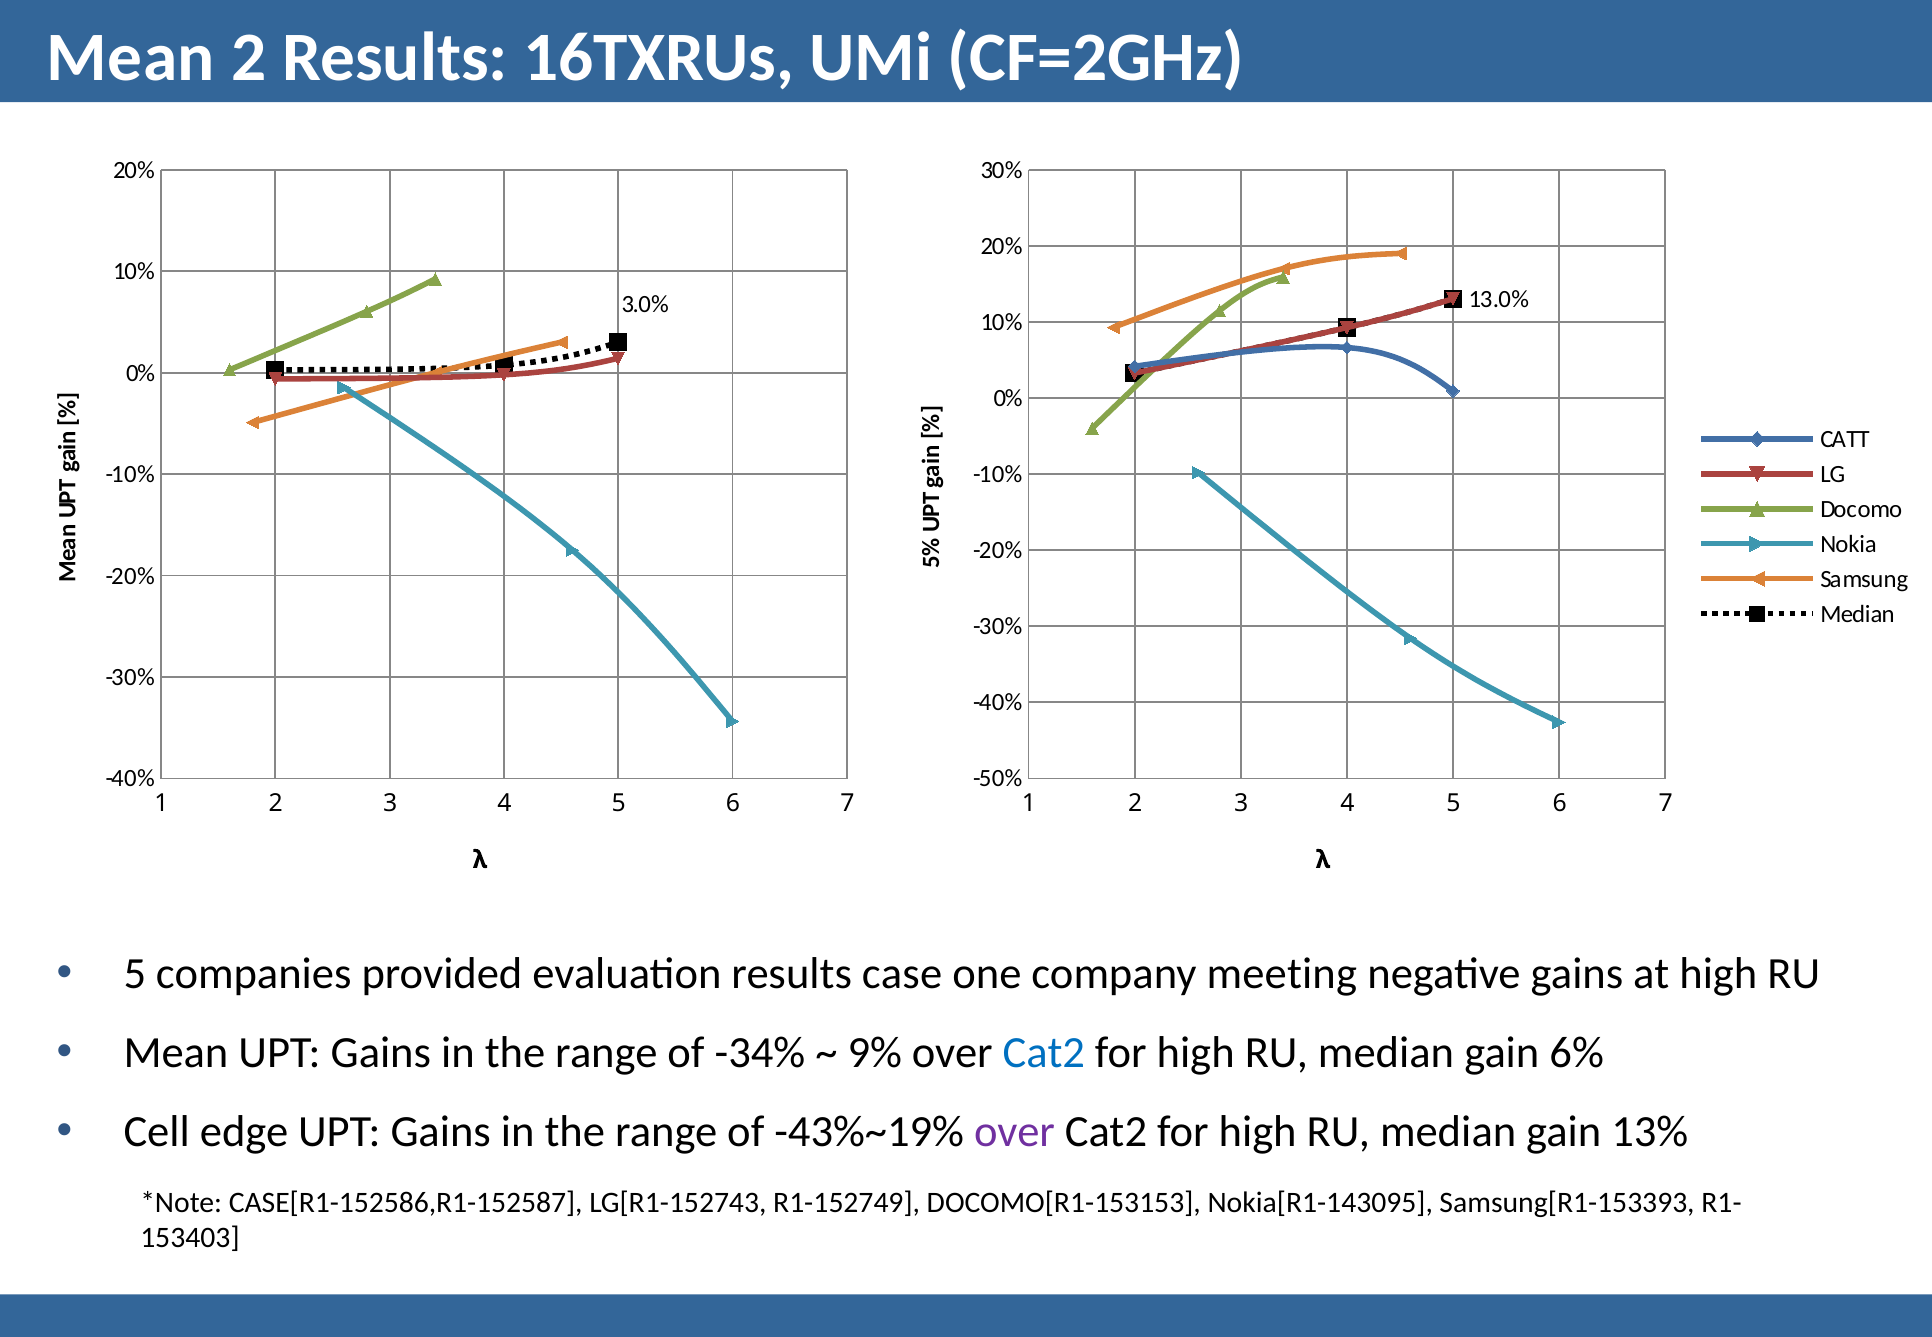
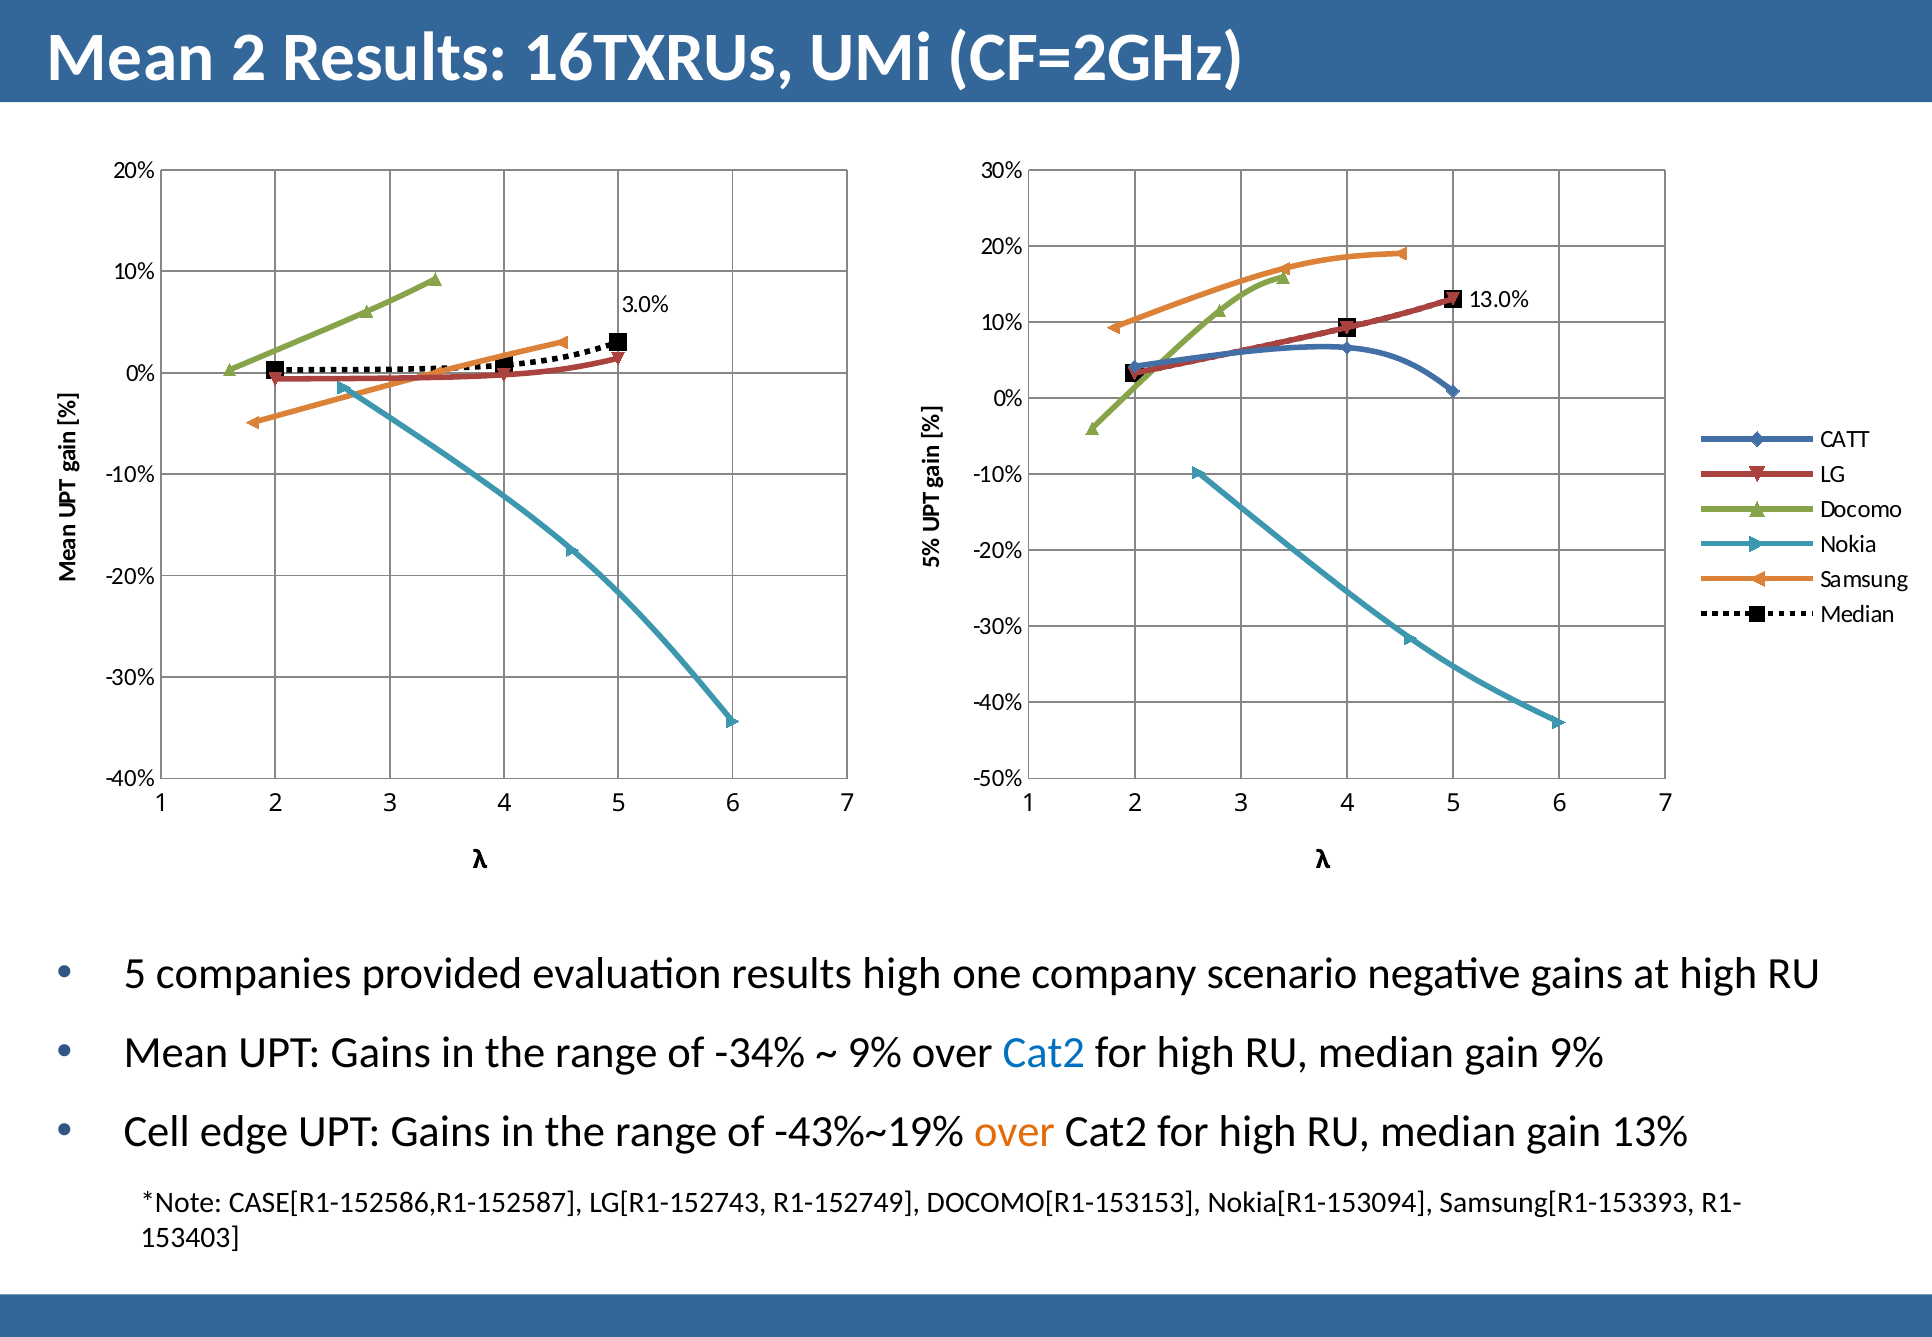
results case: case -> high
meeting: meeting -> scenario
gain 6%: 6% -> 9%
over at (1015, 1132) colour: purple -> orange
Nokia[R1-143095: Nokia[R1-143095 -> Nokia[R1-153094
